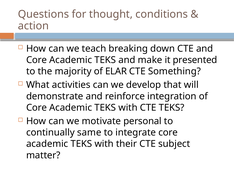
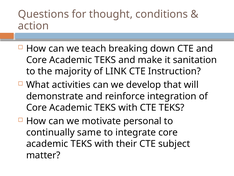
presented: presented -> sanitation
ELAR: ELAR -> LINK
Something: Something -> Instruction
